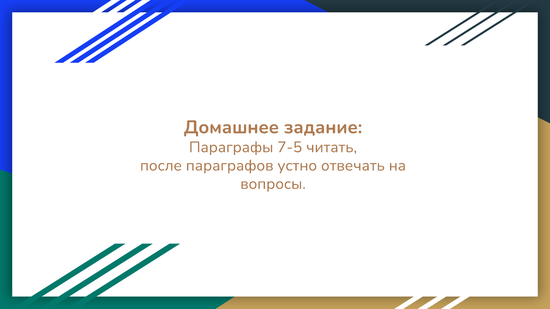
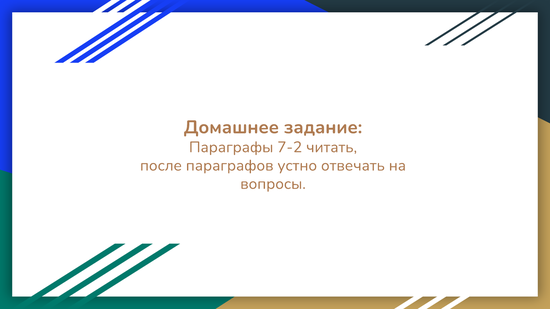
7-5: 7-5 -> 7-2
